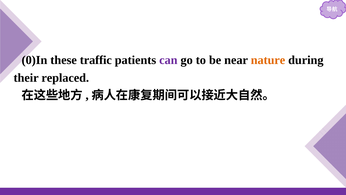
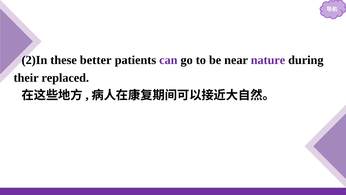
0)In: 0)In -> 2)In
traffic: traffic -> better
nature colour: orange -> purple
